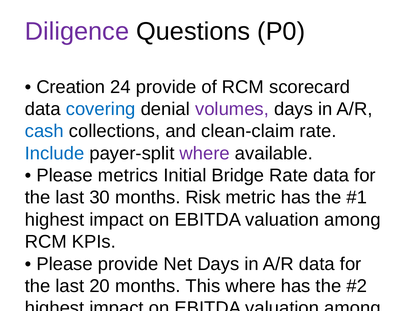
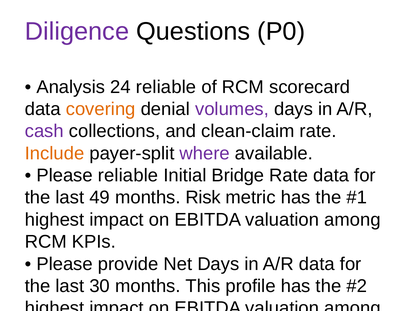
Creation: Creation -> Analysis
24 provide: provide -> reliable
covering colour: blue -> orange
cash at (44, 131) colour: blue -> purple
Include colour: blue -> orange
Please metrics: metrics -> reliable
30: 30 -> 49
20: 20 -> 30
This where: where -> profile
